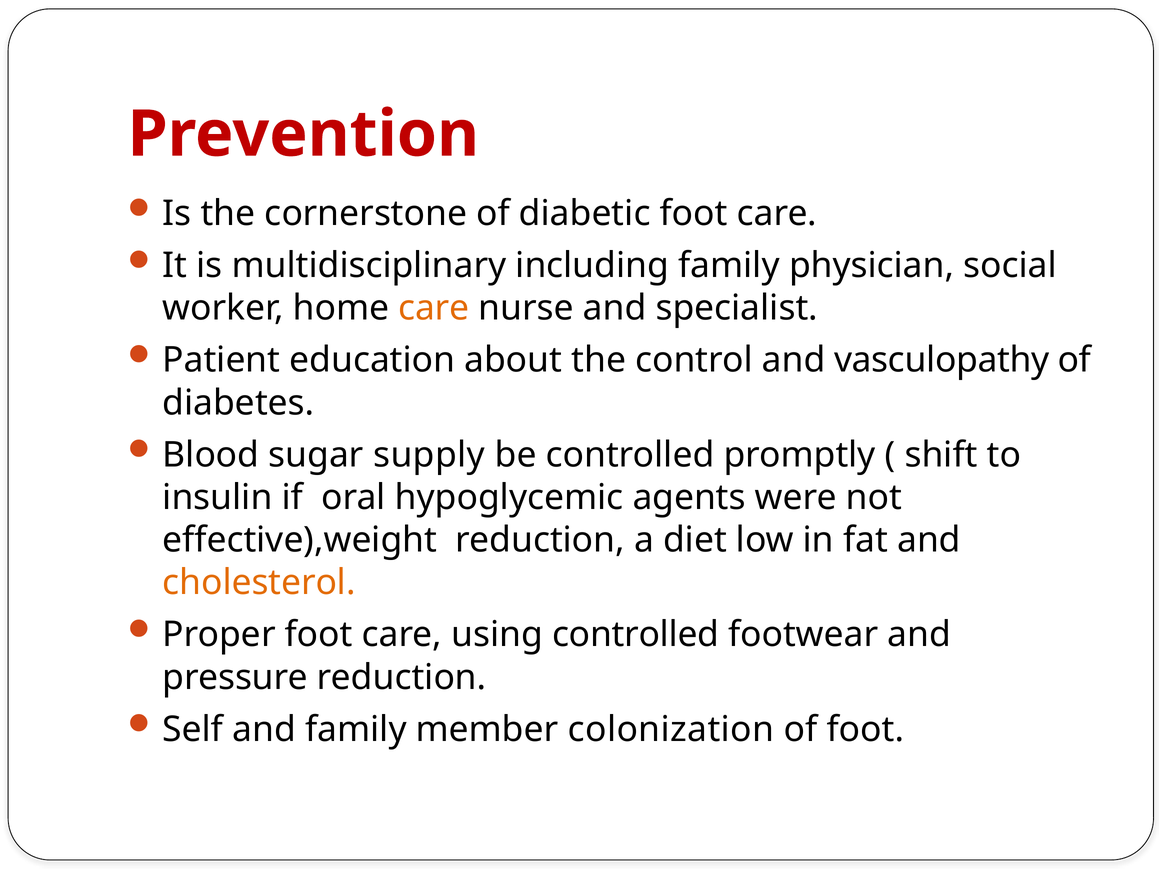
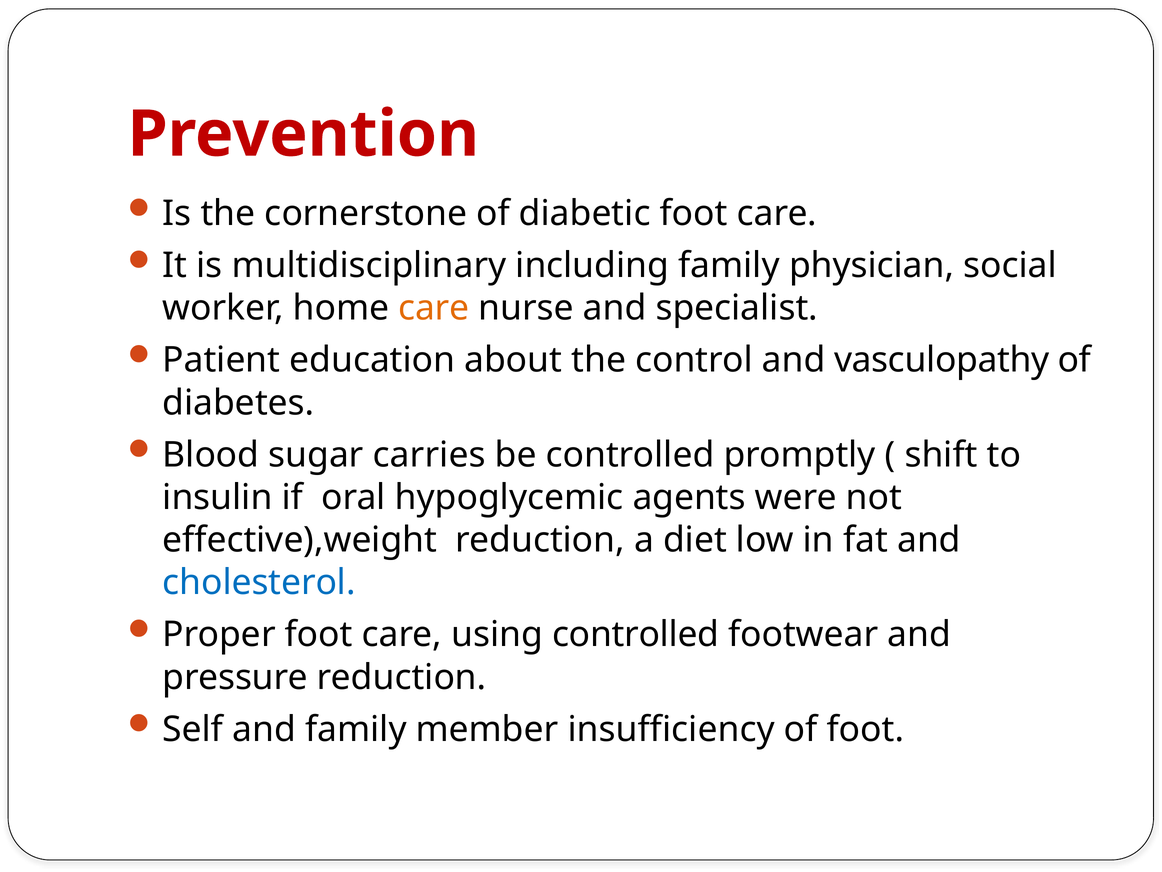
supply: supply -> carries
cholesterol colour: orange -> blue
colonization: colonization -> insufficiency
